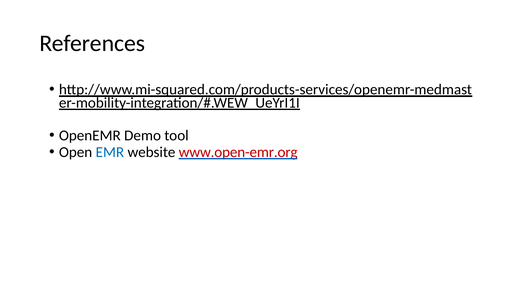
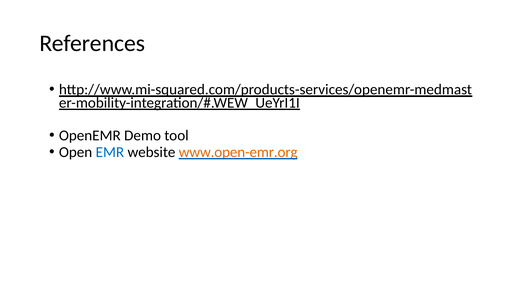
www.open-emr.org colour: red -> orange
